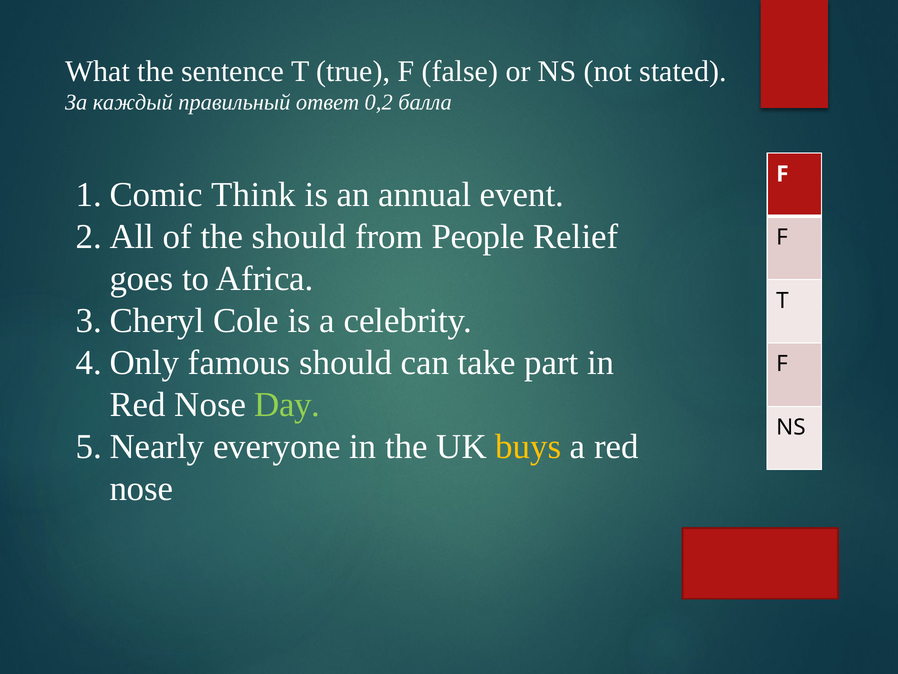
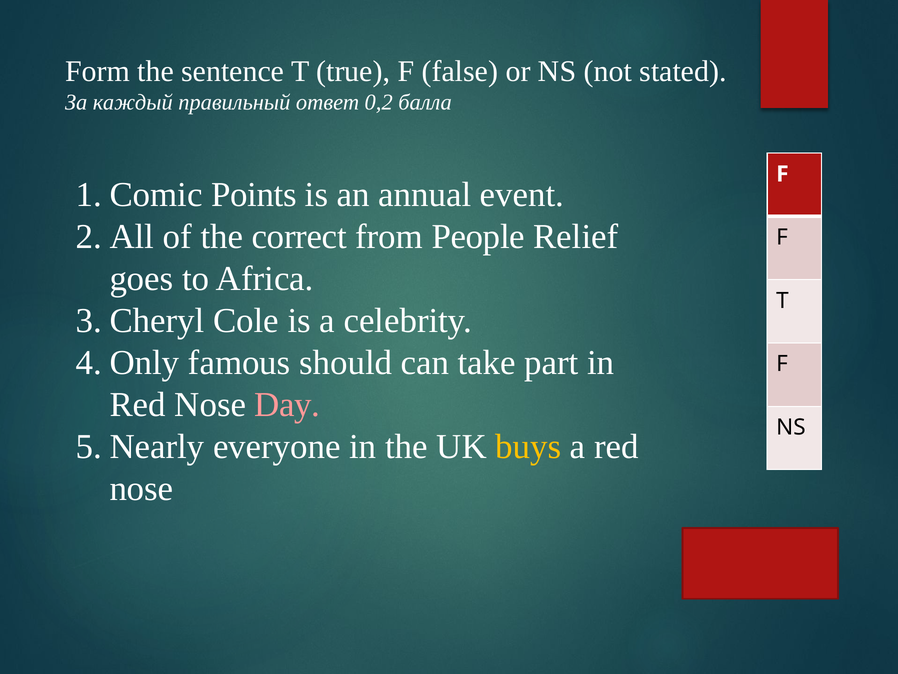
What: What -> Form
Think: Think -> Points
the should: should -> correct
Day colour: light green -> pink
